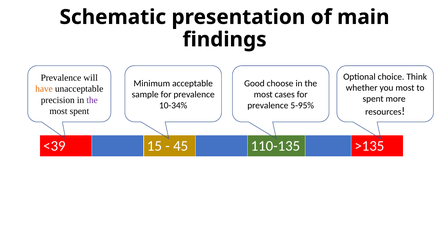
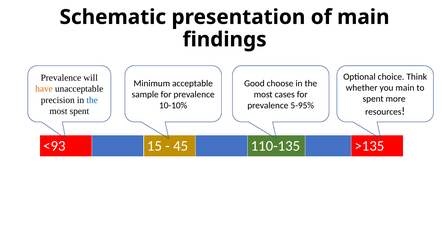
you most: most -> main
the at (92, 100) colour: purple -> blue
10-34%: 10-34% -> 10-10%
<39: <39 -> <93
